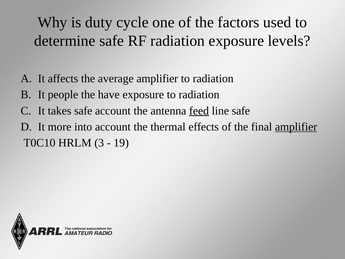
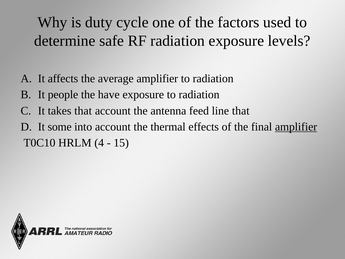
takes safe: safe -> that
feed underline: present -> none
line safe: safe -> that
more: more -> some
3: 3 -> 4
19: 19 -> 15
